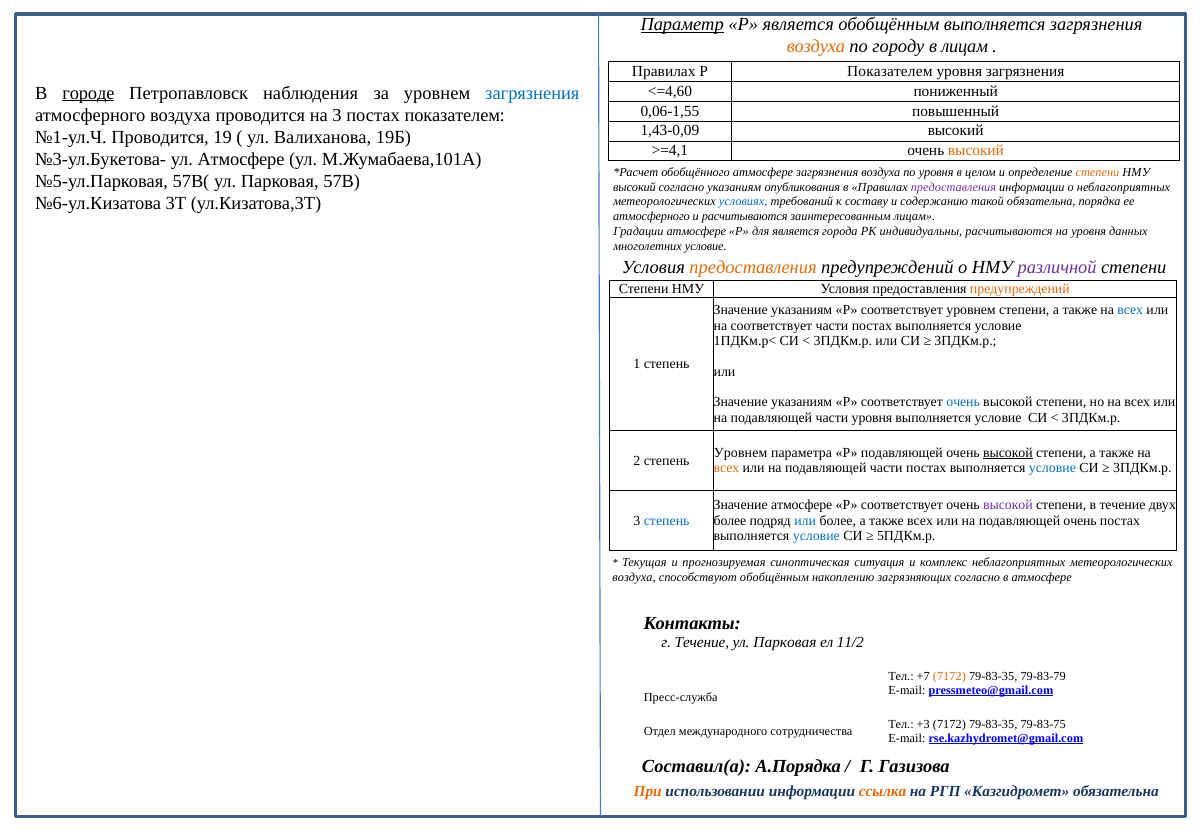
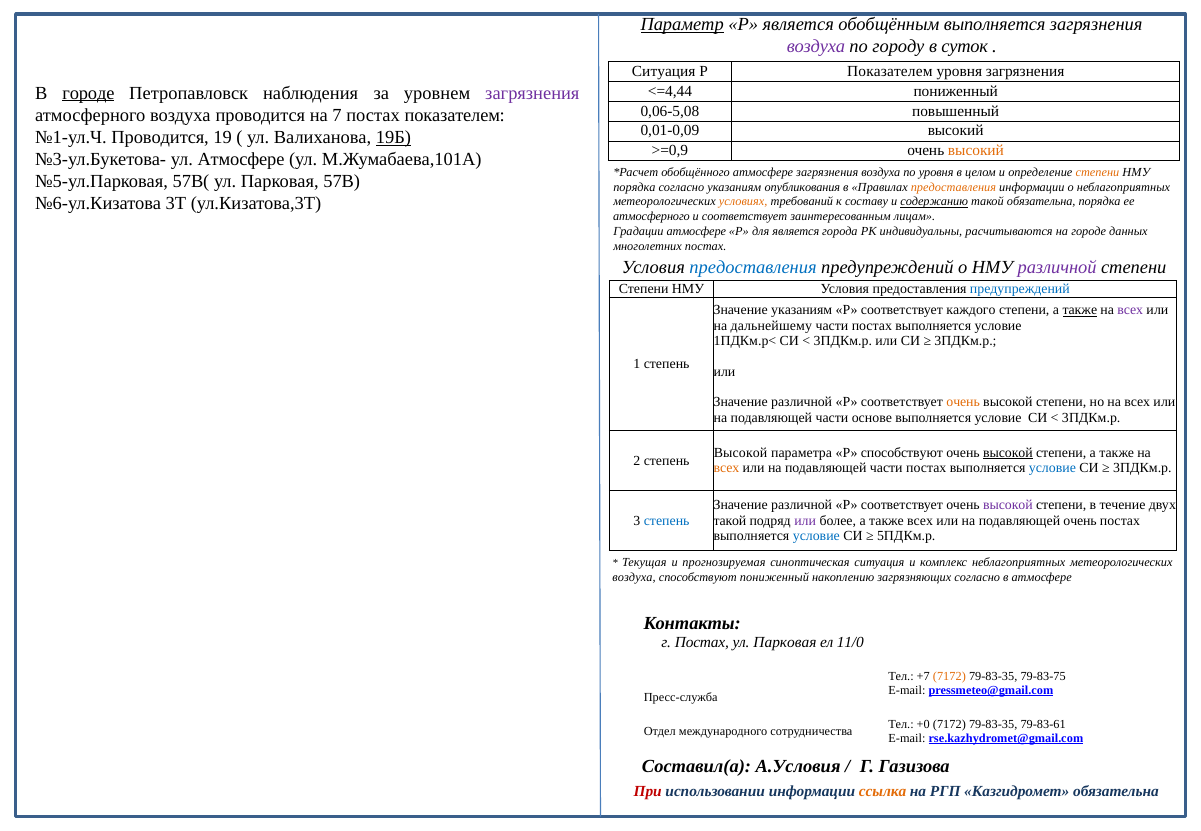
воздуха at (816, 47) colour: orange -> purple
в лицам: лицам -> суток
Правилах at (664, 71): Правилах -> Ситуация
<=4,60: <=4,60 -> <=4,44
загрязнения at (532, 93) colour: blue -> purple
0,06-1,55: 0,06-1,55 -> 0,06-5,08
на 3: 3 -> 7
1,43-0,09: 1,43-0,09 -> 0,01-0,09
19Б underline: none -> present
>=4,1: >=4,1 -> >=0,9
высокий at (635, 187): высокий -> порядка
предоставления at (953, 187) colour: purple -> orange
условиях colour: blue -> orange
содержанию underline: none -> present
и расчитываются: расчитываются -> соответствует
на уровня: уровня -> городе
многолетних условие: условие -> постах
предоставления at (753, 268) colour: orange -> blue
предупреждений at (1020, 289) colour: orange -> blue
соответствует уровнем: уровнем -> каждого
также at (1080, 310) underline: none -> present
всех at (1130, 310) colour: blue -> purple
на соответствует: соответствует -> дальнейшему
указаниям at (802, 402): указаниям -> различной
очень at (963, 402) colour: blue -> orange
части уровня: уровня -> основе
Уровнем at (741, 453): Уровнем -> Высокой
Р подавляющей: подавляющей -> способствуют
атмосфере at (802, 506): атмосфере -> различной
более at (730, 521): более -> такой
или at (805, 521) colour: blue -> purple
способствуют обобщённым: обобщённым -> пониженный
г Течение: Течение -> Постах
11/2: 11/2 -> 11/0
79-83-79: 79-83-79 -> 79-83-75
+3: +3 -> +0
79-83-75: 79-83-75 -> 79-83-61
А.Порядка: А.Порядка -> А.Условия
При colour: orange -> red
